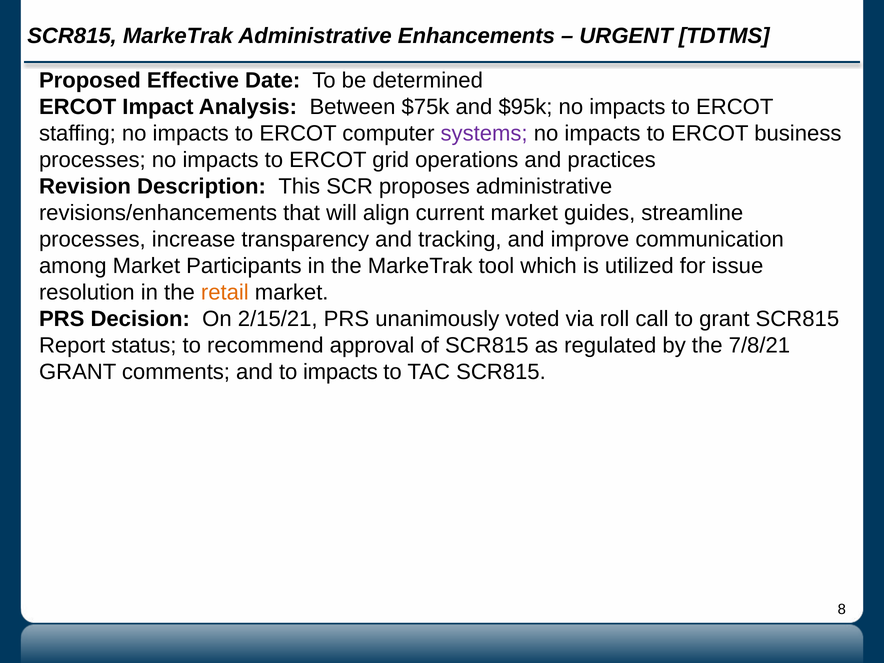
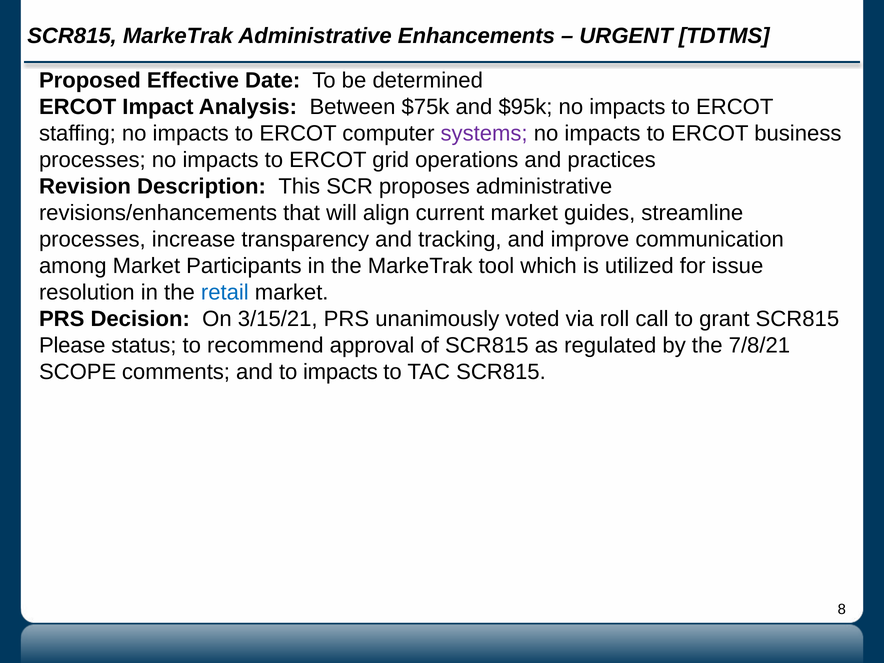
retail colour: orange -> blue
2/15/21: 2/15/21 -> 3/15/21
Report: Report -> Please
GRANT at (78, 372): GRANT -> SCOPE
